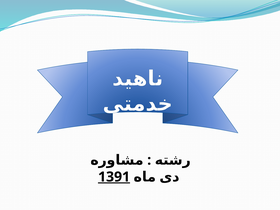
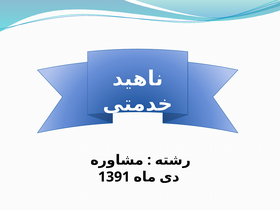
1391 underline: present -> none
